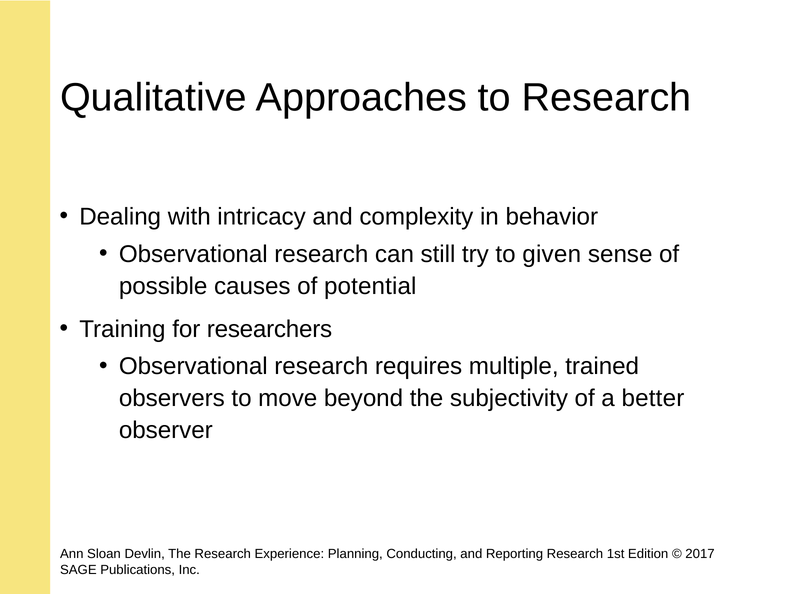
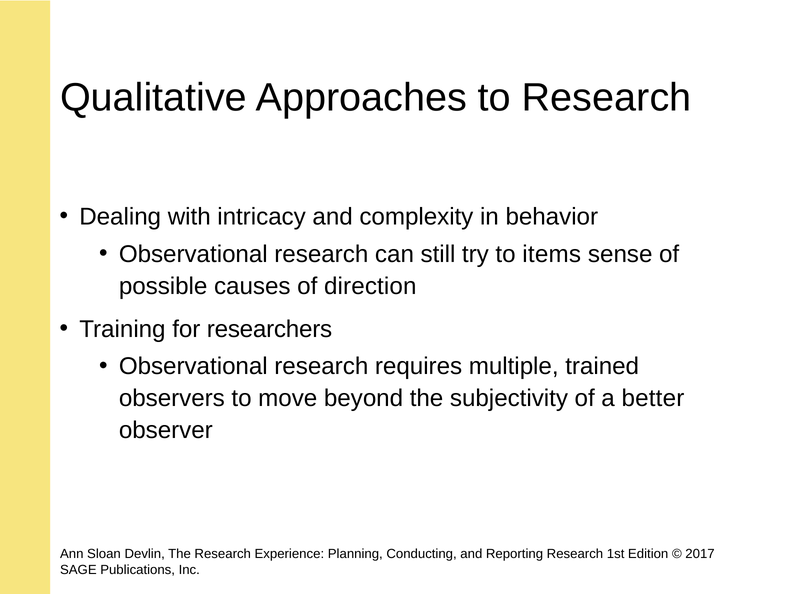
given: given -> items
potential: potential -> direction
